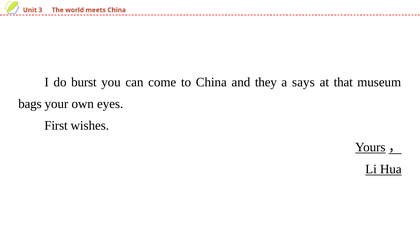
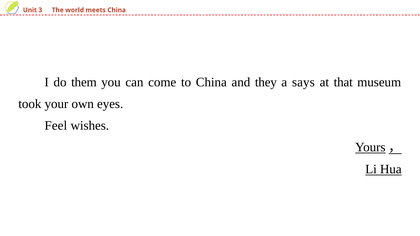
burst: burst -> them
bags: bags -> took
First: First -> Feel
